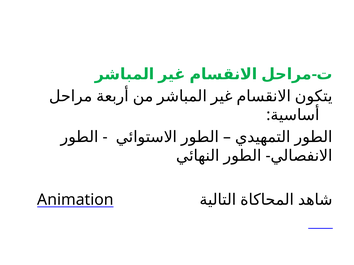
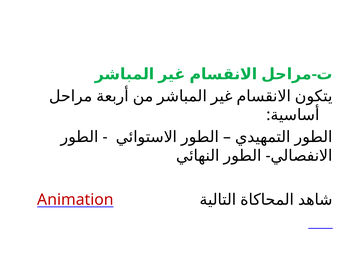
Animation colour: black -> red
